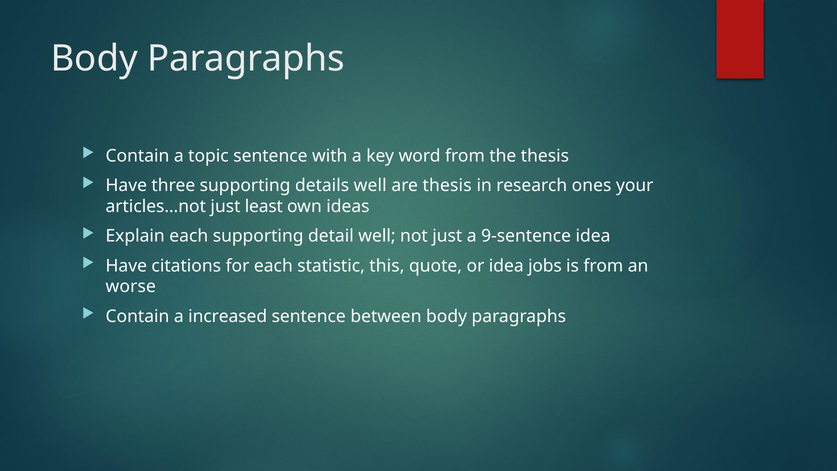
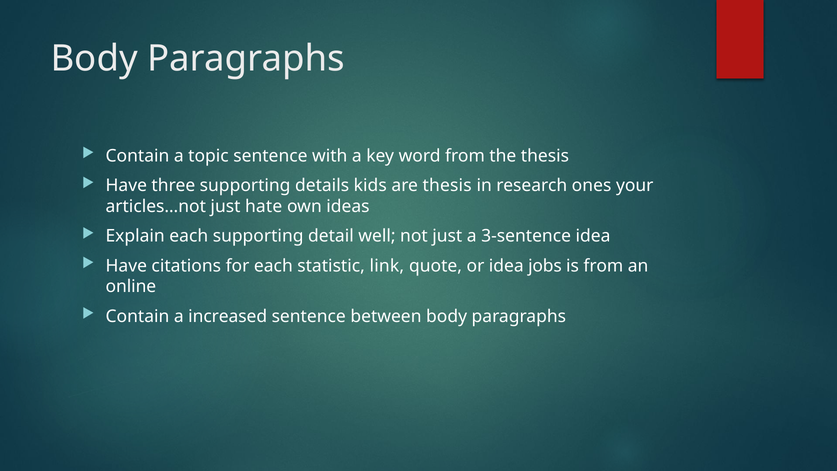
details well: well -> kids
least: least -> hate
9-sentence: 9-sentence -> 3-sentence
this: this -> link
worse: worse -> online
